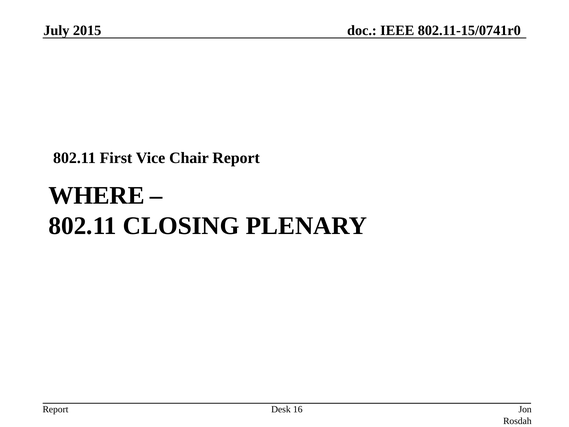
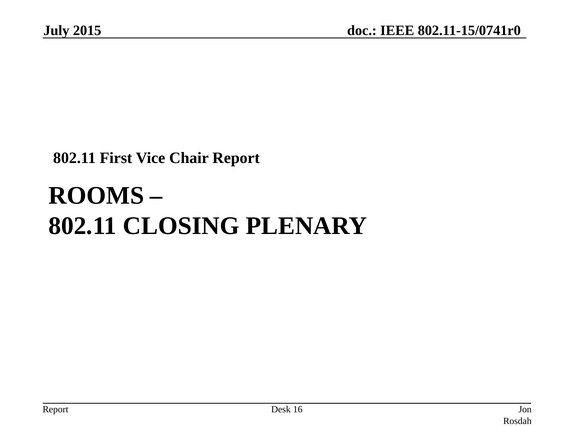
WHERE: WHERE -> ROOMS
